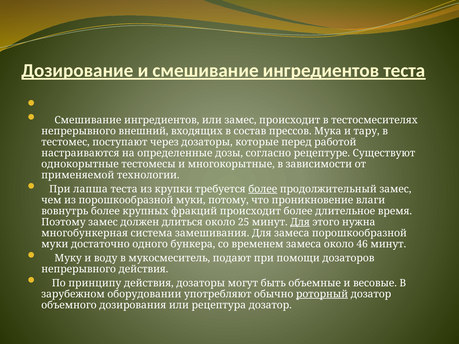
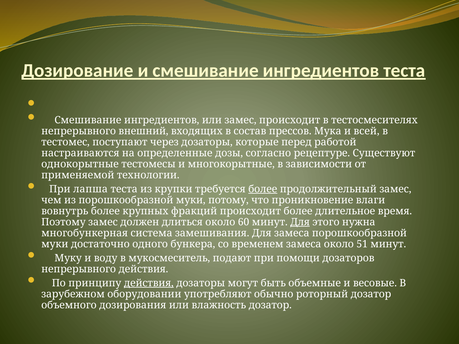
тару: тару -> всей
25: 25 -> 60
46: 46 -> 51
действия at (149, 283) underline: none -> present
роторный underline: present -> none
рецептура: рецептура -> влажность
